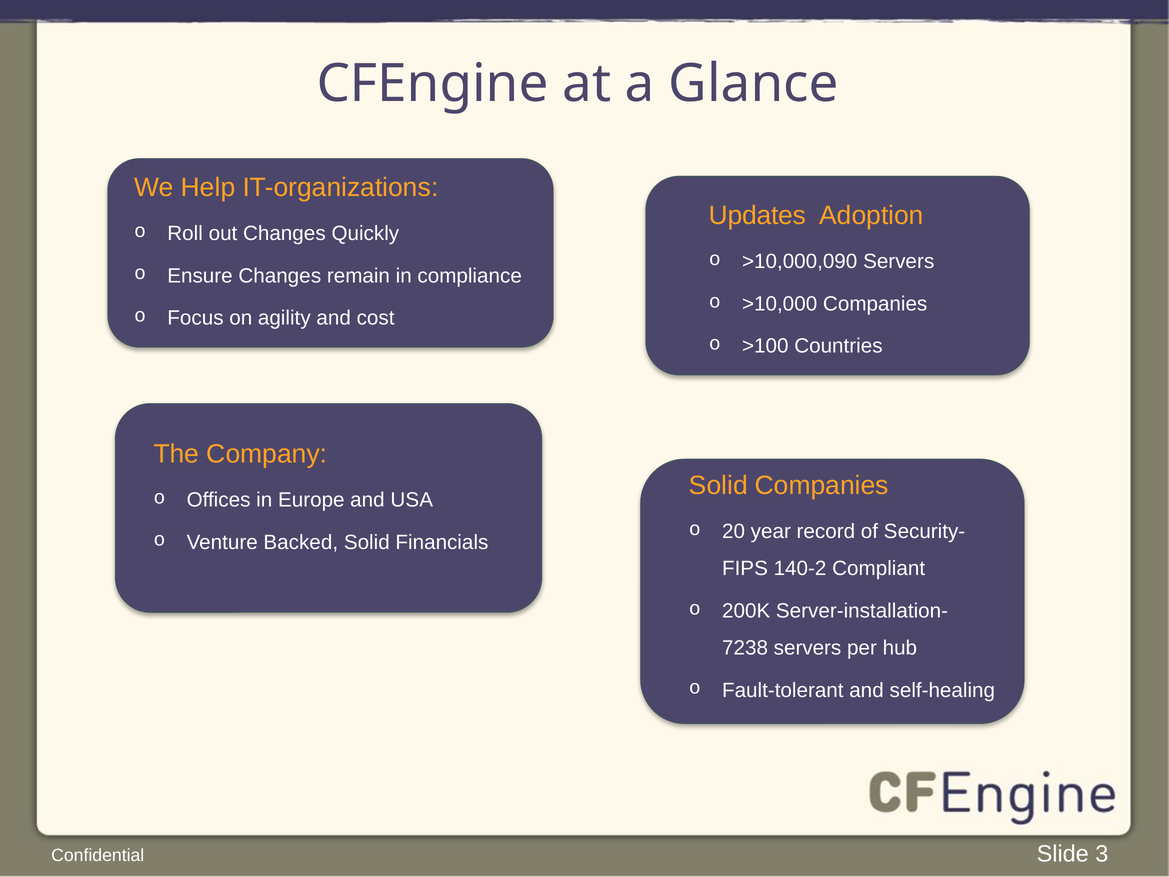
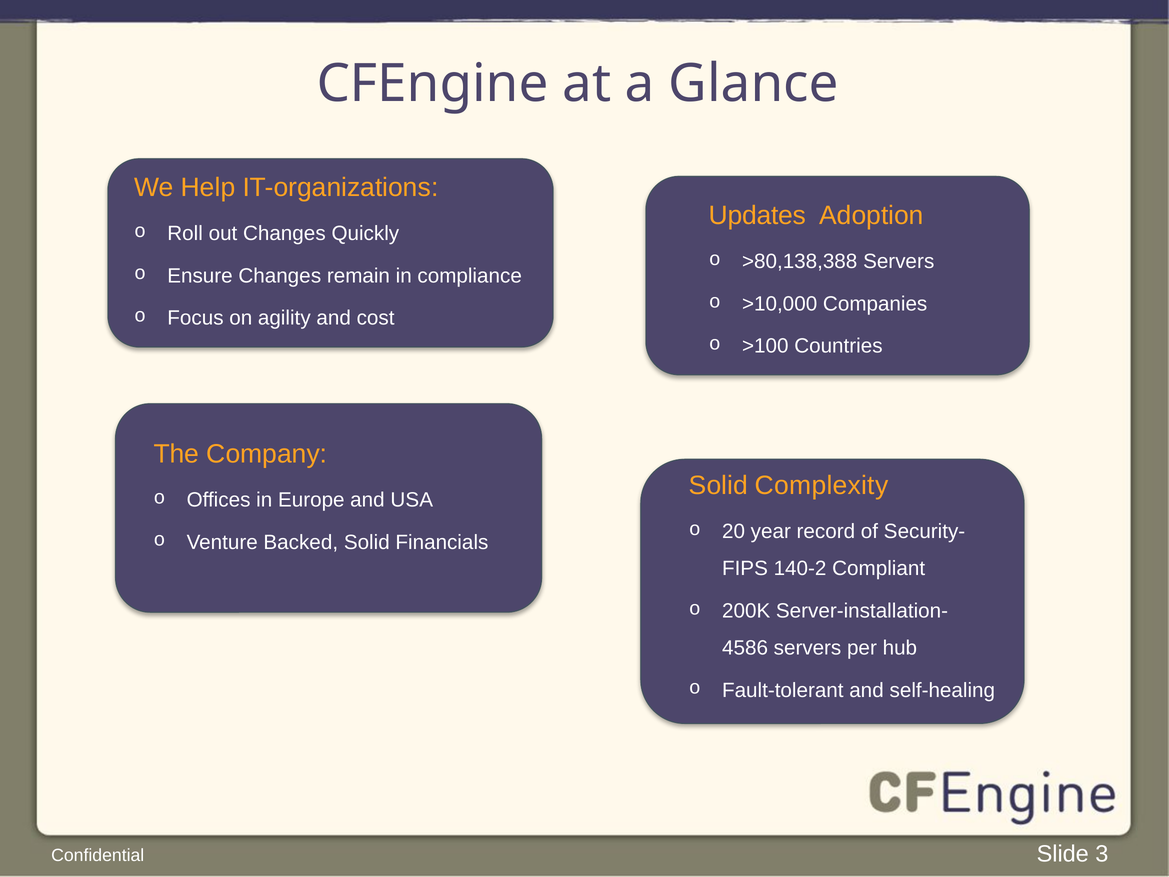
>10,000,090: >10,000,090 -> >80,138,388
Solid Companies: Companies -> Complexity
7238: 7238 -> 4586
